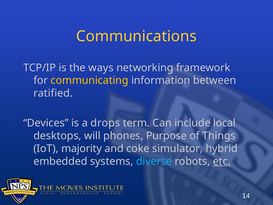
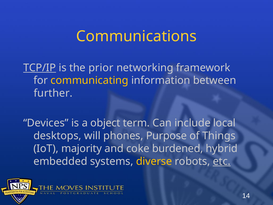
TCP/IP underline: none -> present
ways: ways -> prior
ratified: ratified -> further
drops: drops -> object
simulator: simulator -> burdened
diverse colour: light blue -> yellow
